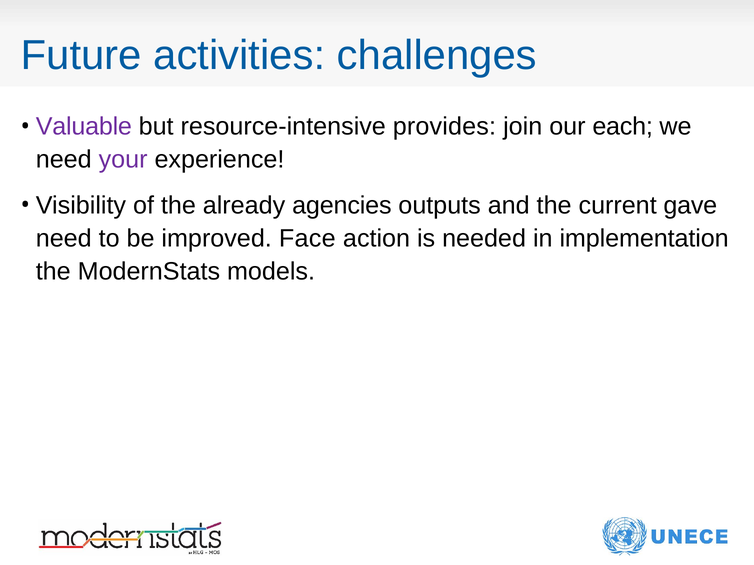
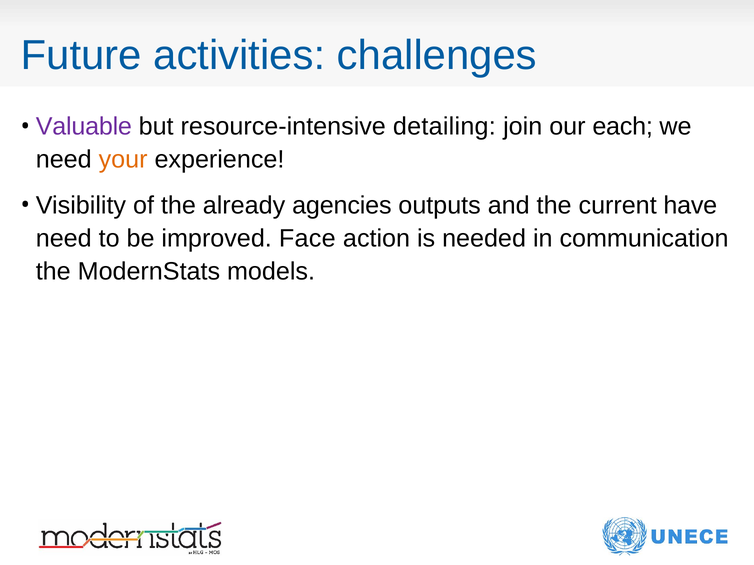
provides: provides -> detailing
your colour: purple -> orange
gave: gave -> have
implementation: implementation -> communication
